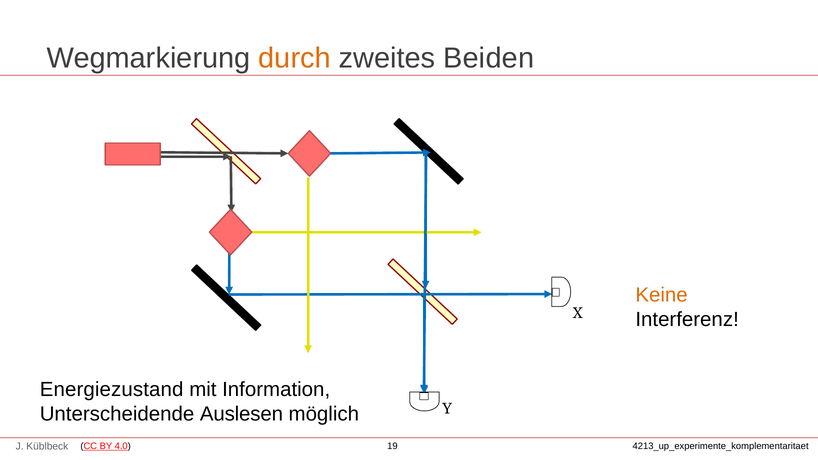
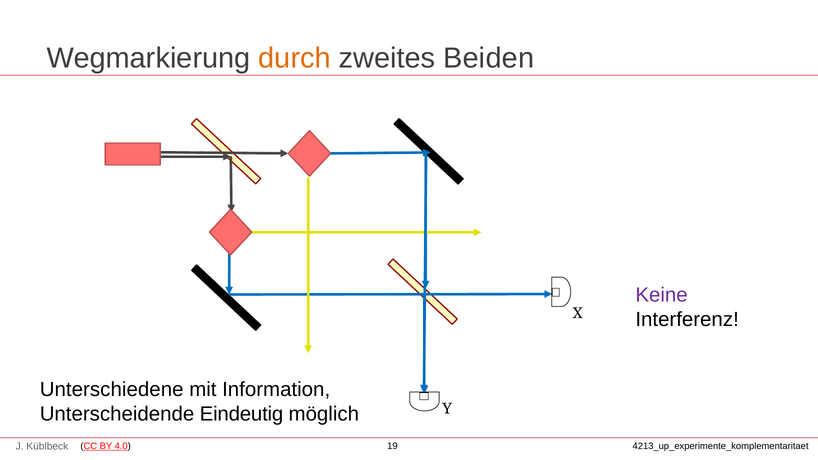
Keine colour: orange -> purple
Energiezustand: Energiezustand -> Unterschiedene
Auslesen: Auslesen -> Eindeutig
